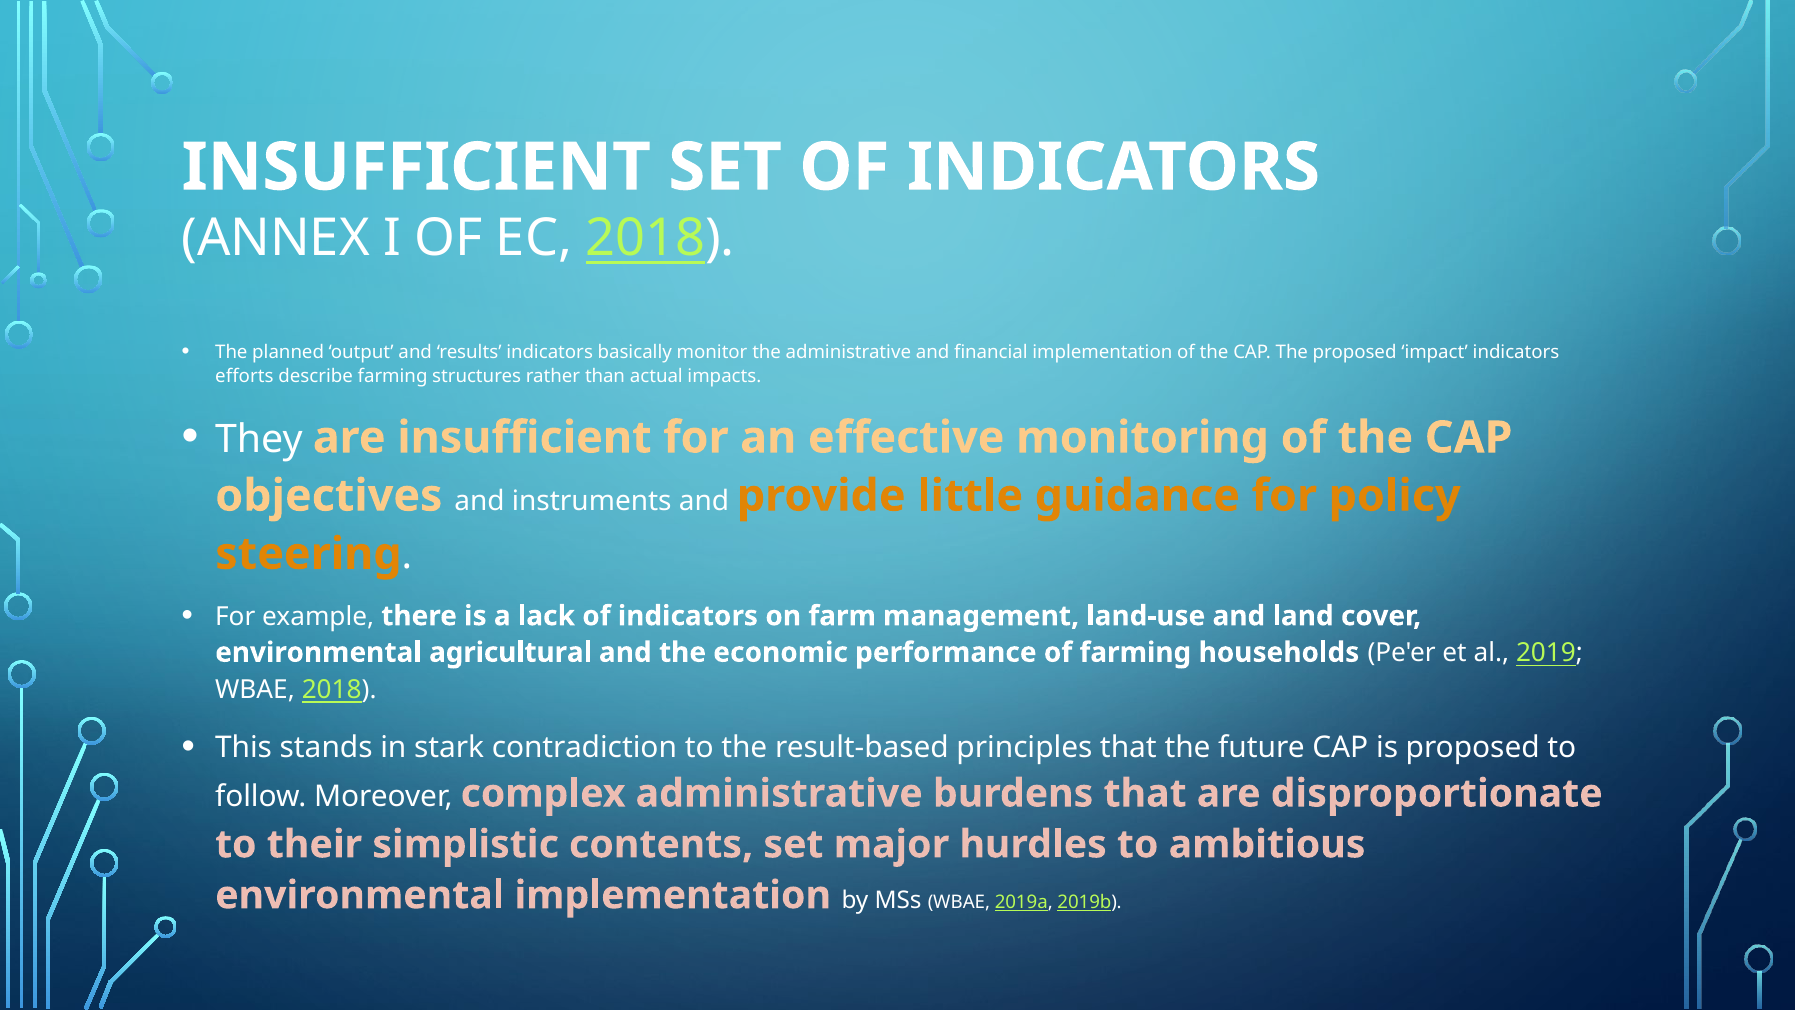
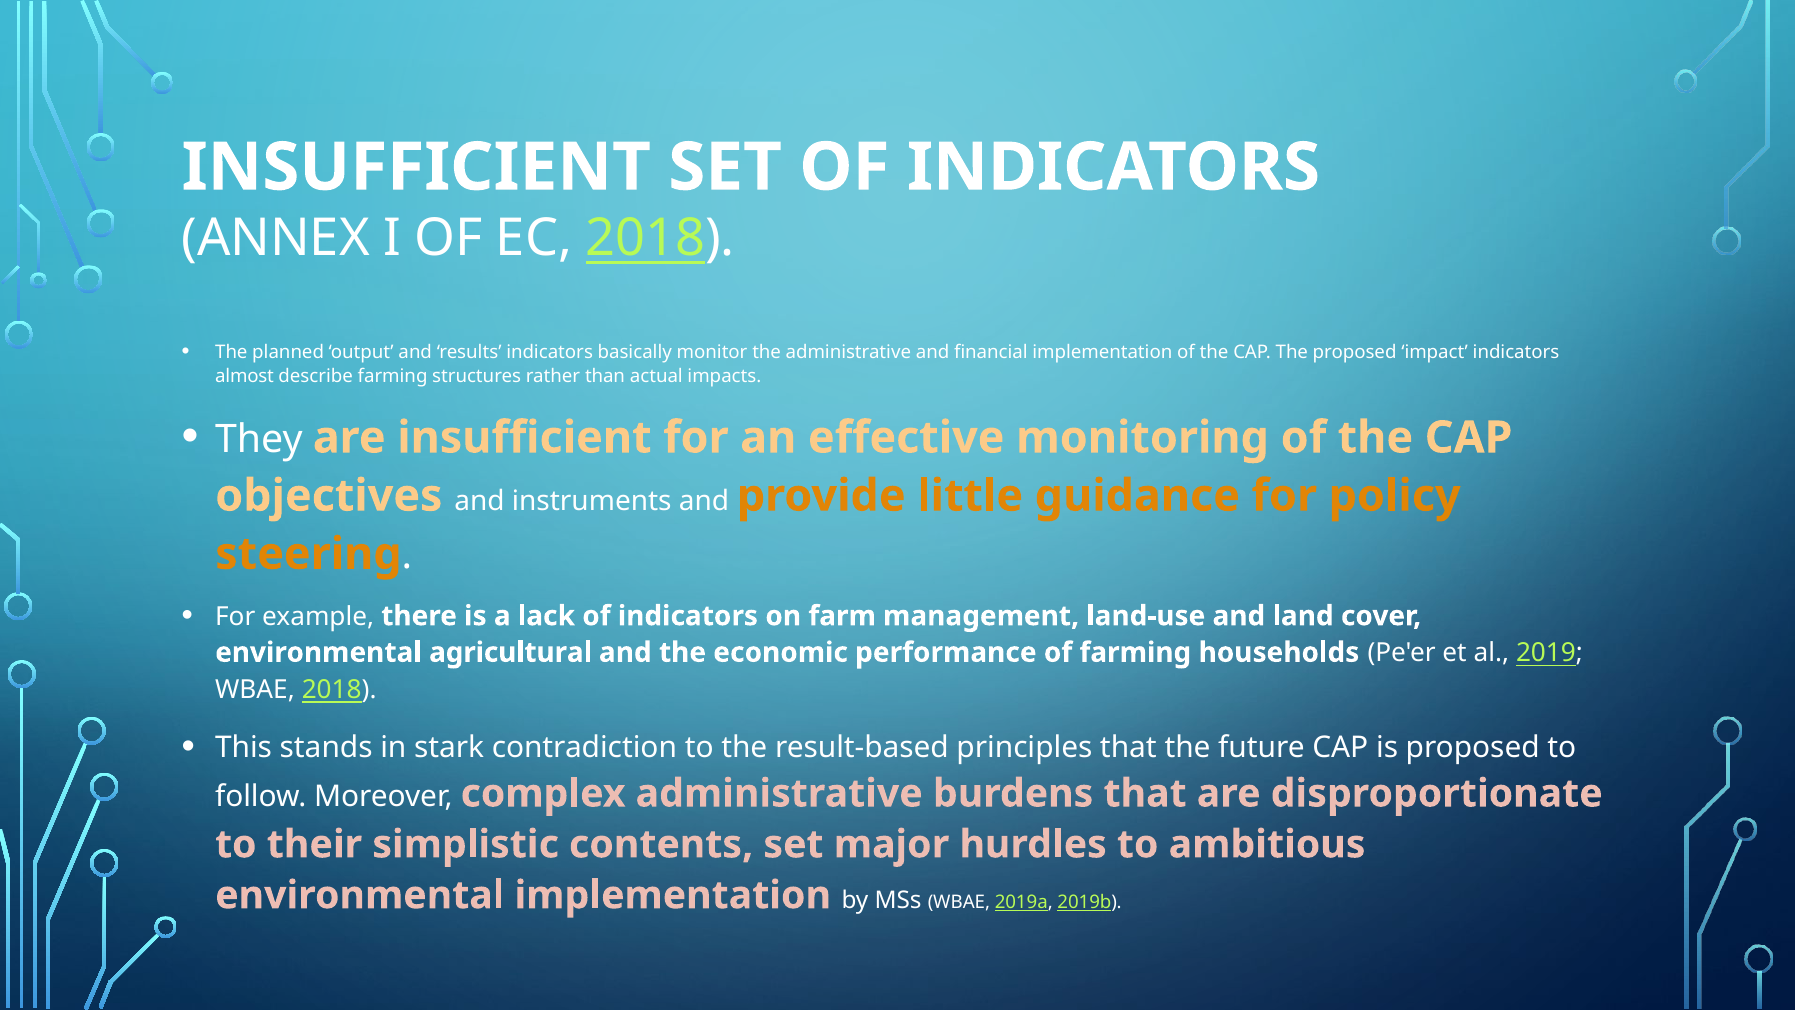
efforts: efforts -> almost
